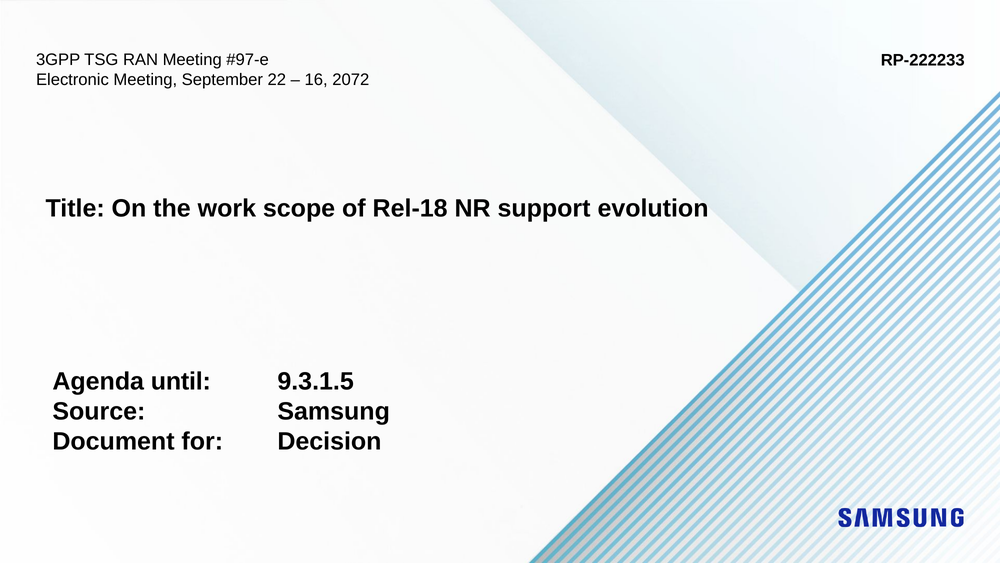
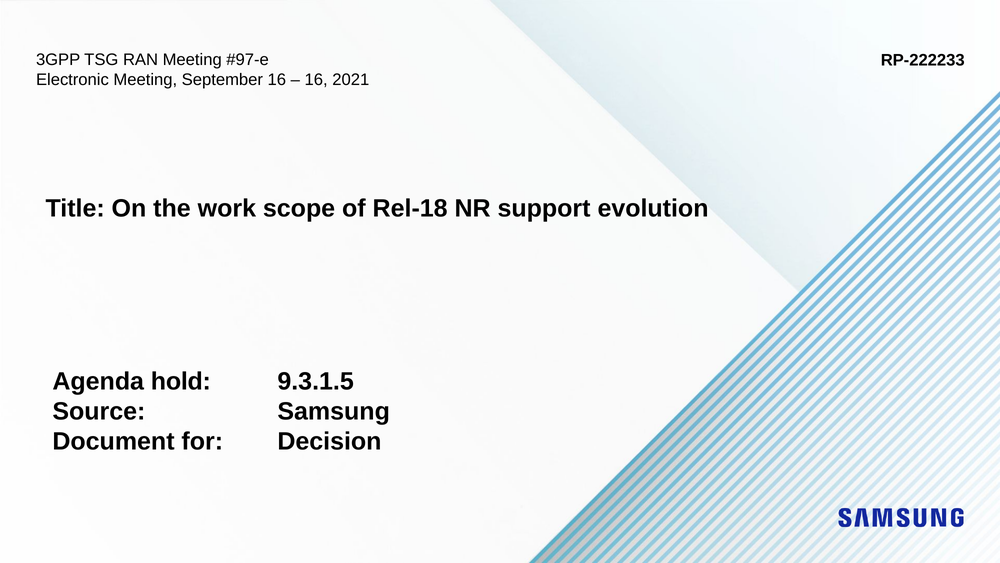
September 22: 22 -> 16
2072: 2072 -> 2021
until: until -> hold
